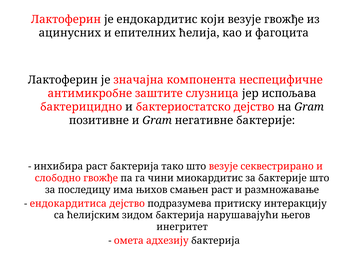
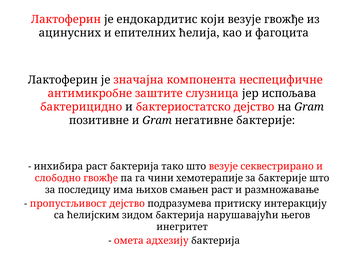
миокардитис: миокардитис -> хемотерапије
ендокардитиса: ендокардитиса -> пропустљивост
